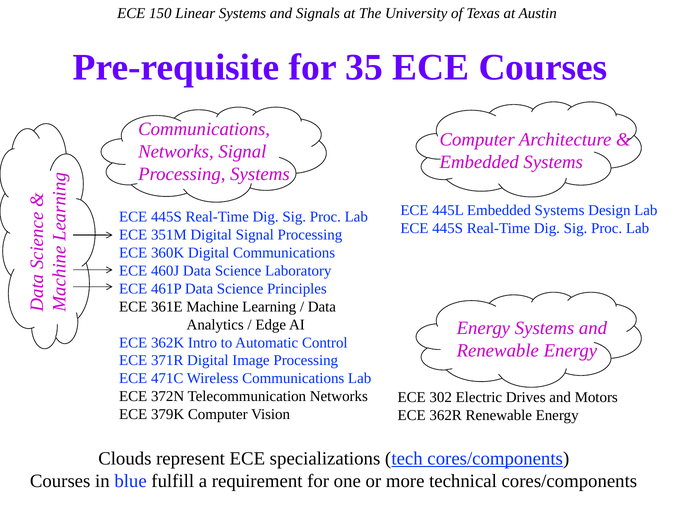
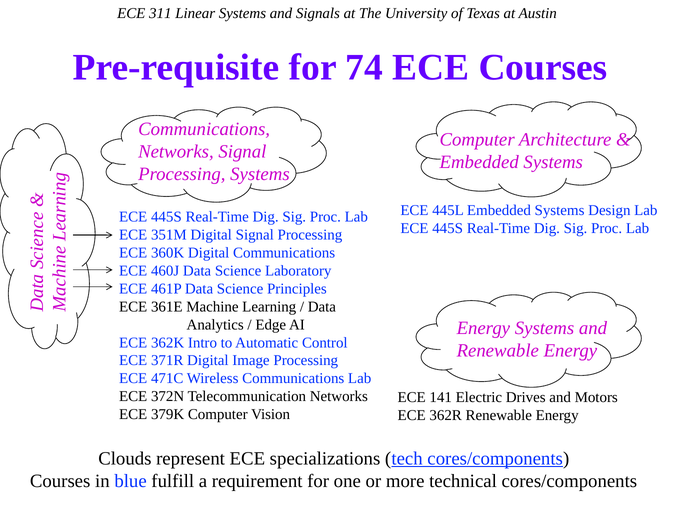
150: 150 -> 311
35: 35 -> 74
302: 302 -> 141
